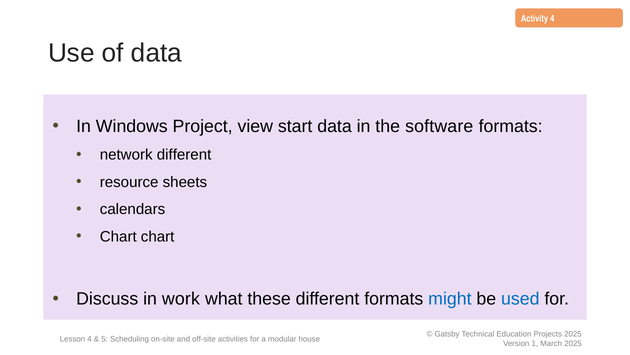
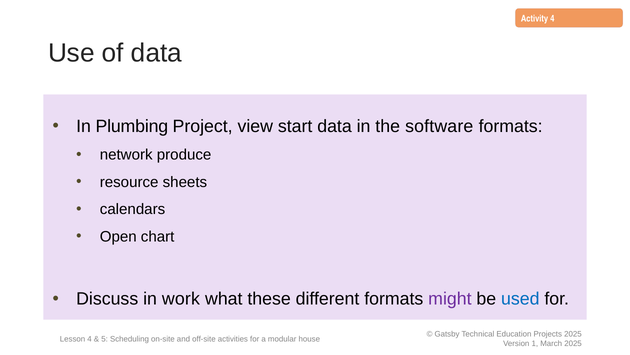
Windows: Windows -> Plumbing
network different: different -> produce
Chart at (118, 236): Chart -> Open
might colour: blue -> purple
